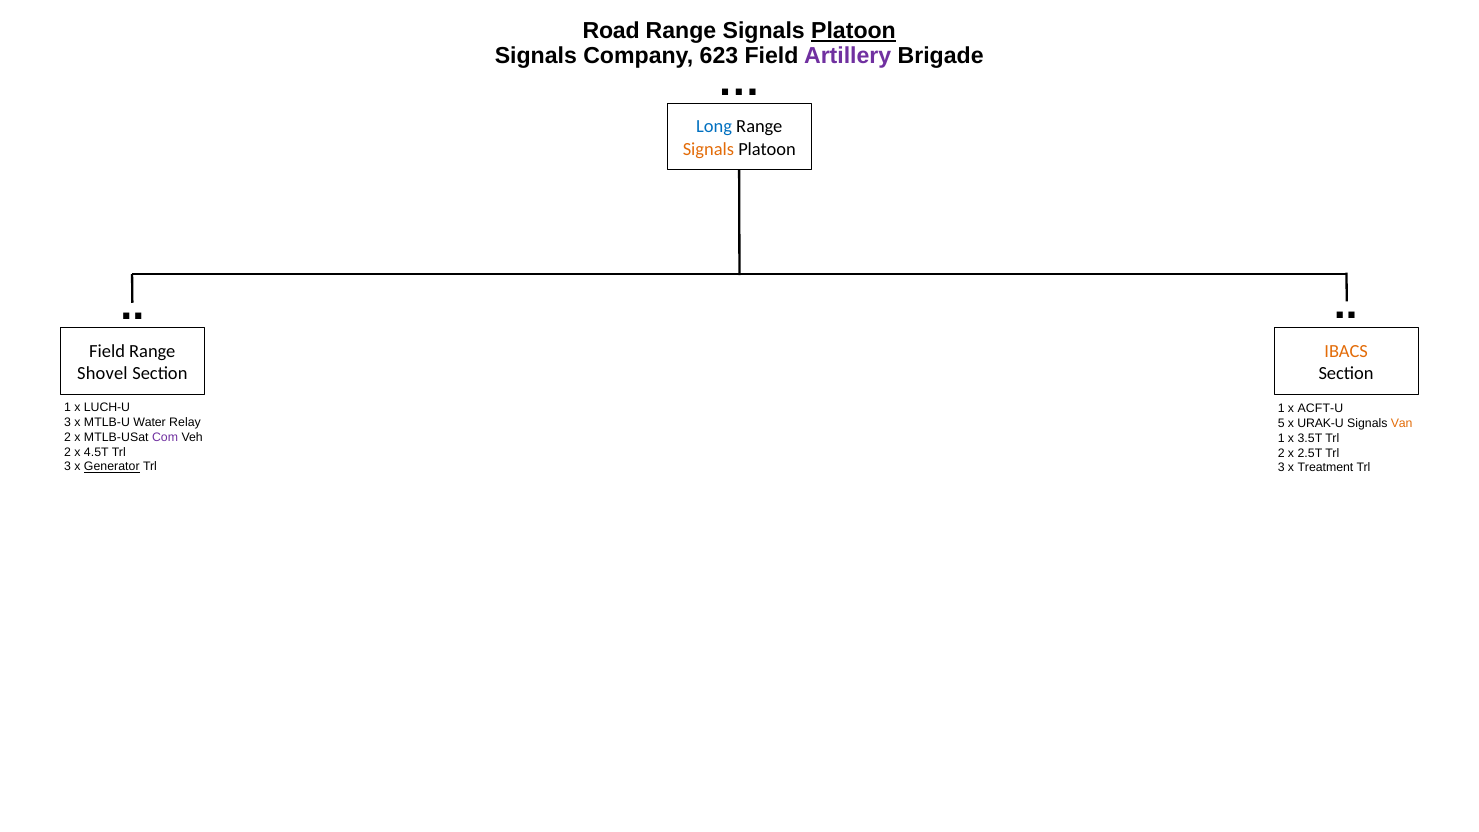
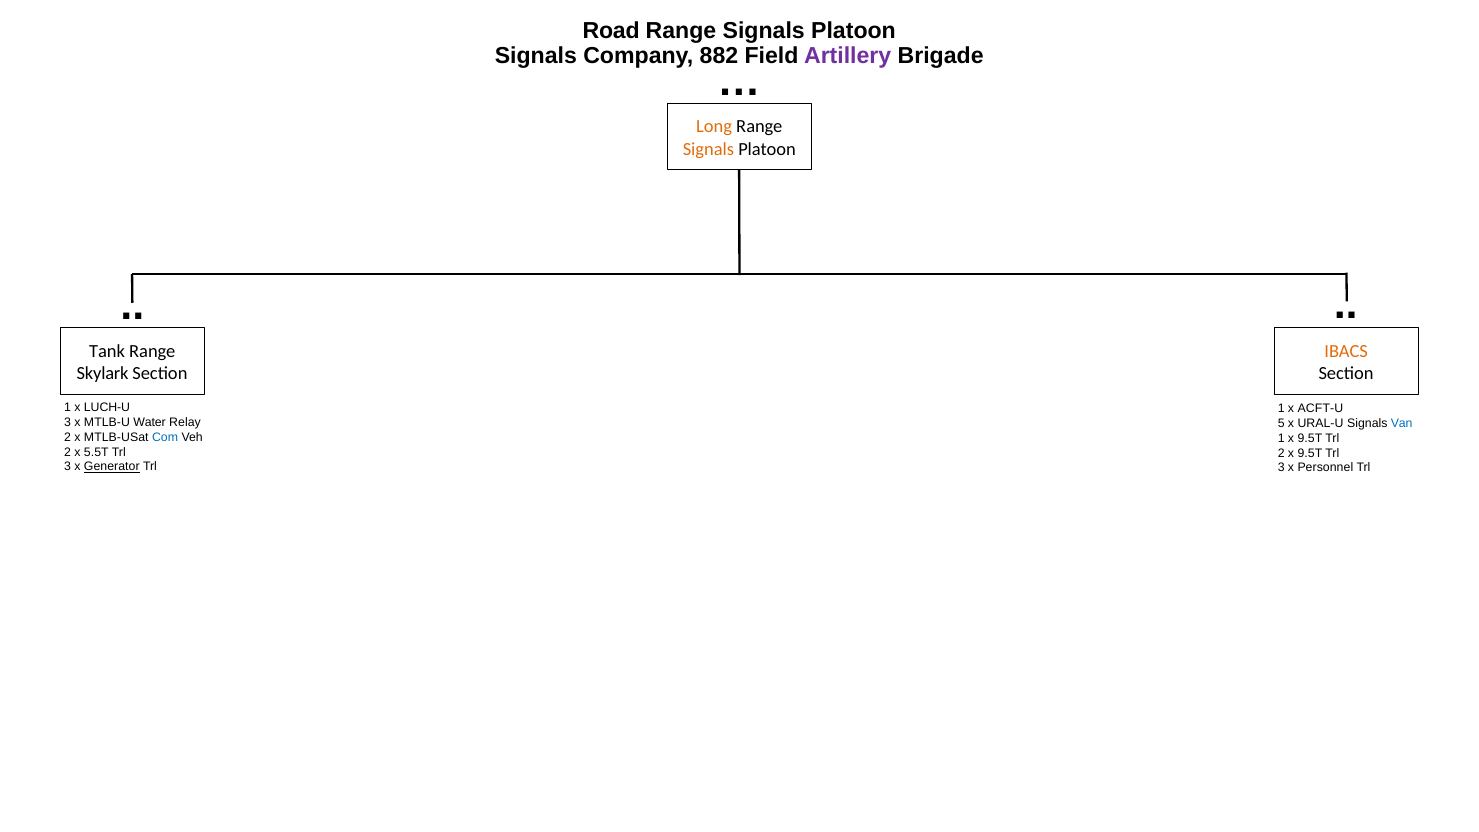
Platoon at (853, 31) underline: present -> none
623: 623 -> 882
Long colour: blue -> orange
Field at (107, 351): Field -> Tank
Shovel: Shovel -> Skylark
URAK-U: URAK-U -> URAL-U
Van colour: orange -> blue
Com colour: purple -> blue
1 x 3.5T: 3.5T -> 9.5T
4.5T: 4.5T -> 5.5T
2 x 2.5T: 2.5T -> 9.5T
Treatment: Treatment -> Personnel
